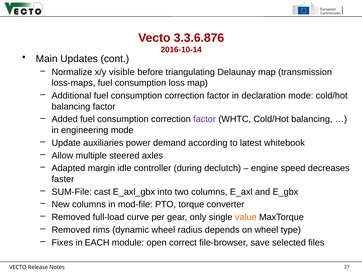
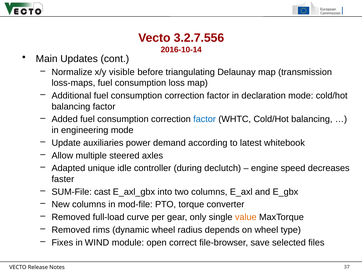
3.3.6.876: 3.3.6.876 -> 3.2.7.556
factor at (205, 119) colour: purple -> blue
margin: margin -> unique
EACH: EACH -> WIND
